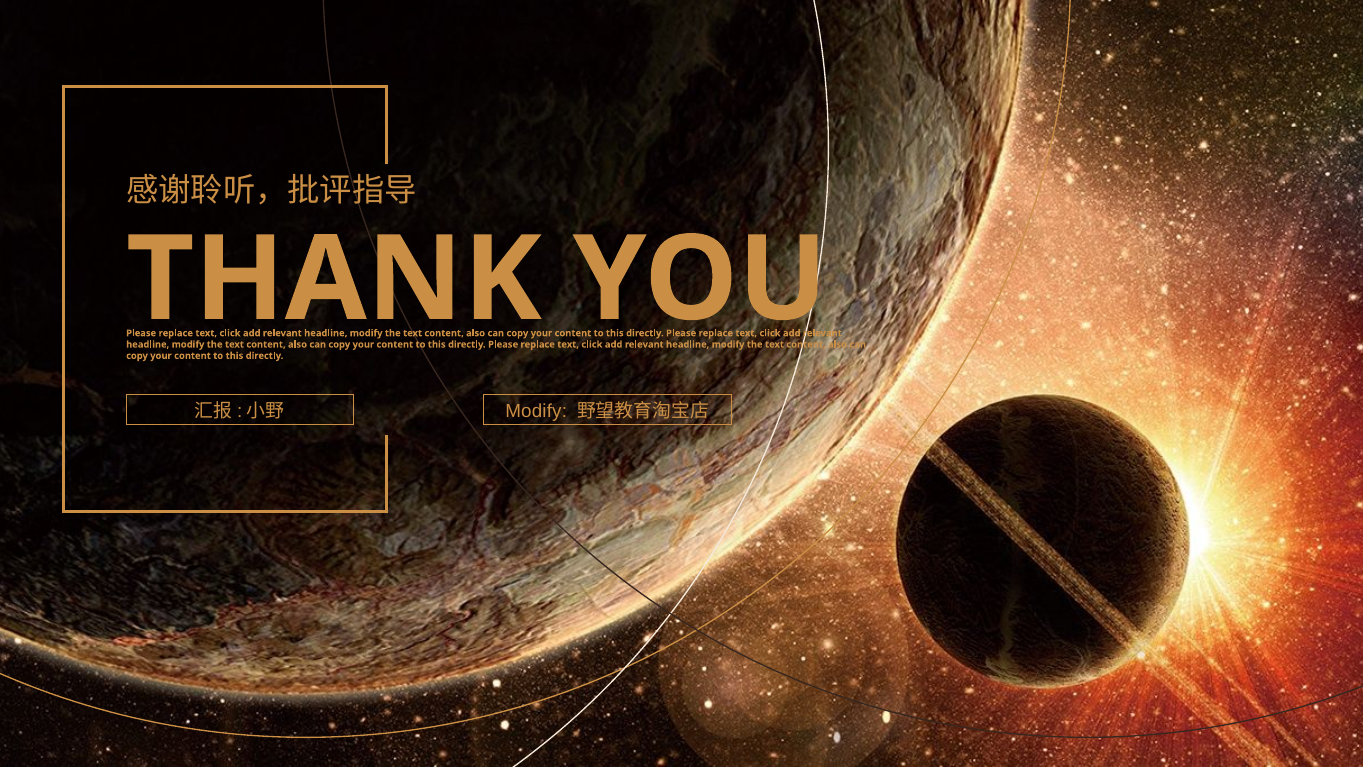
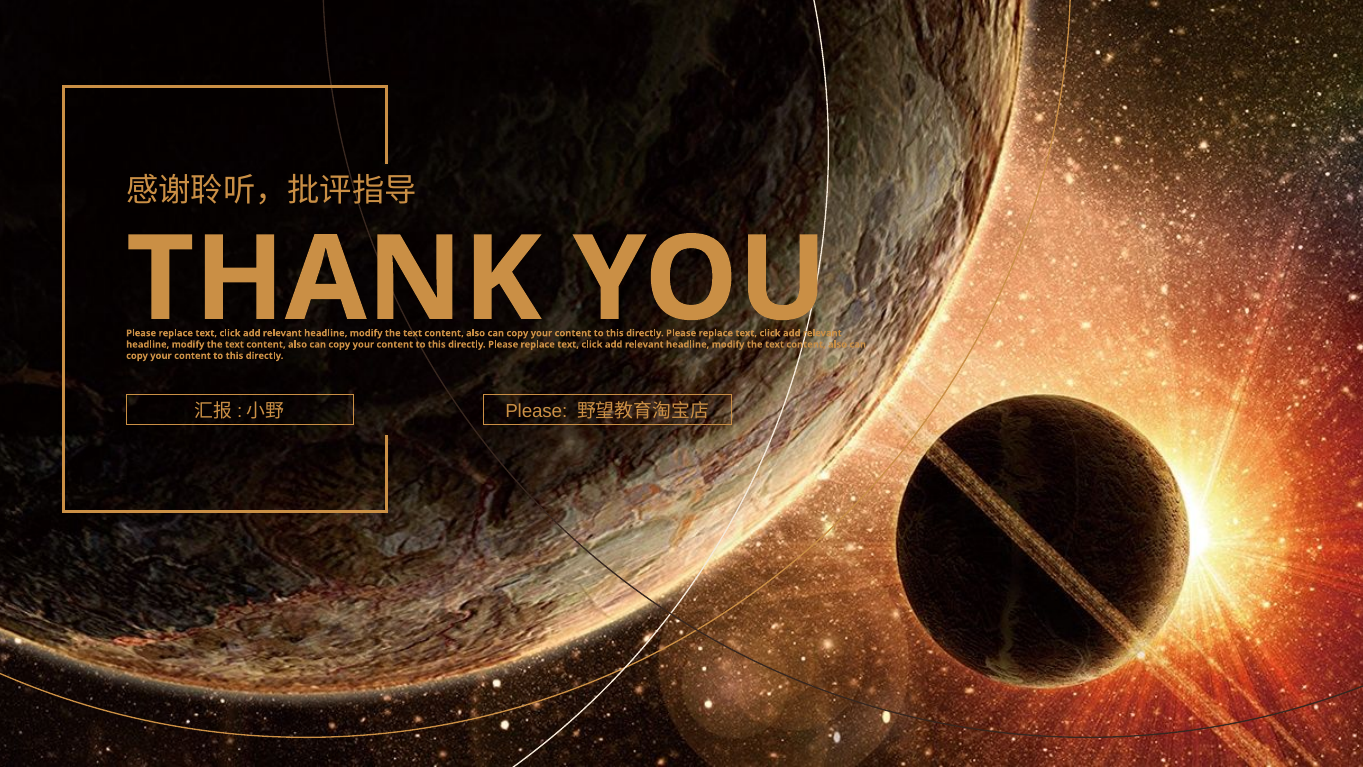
Modify at (536, 411): Modify -> Please
